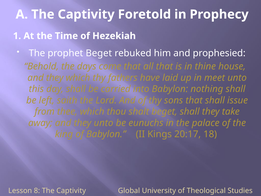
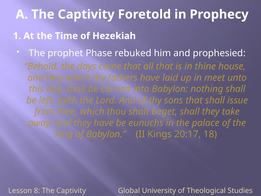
prophet Beget: Beget -> Phase
they unto: unto -> have
